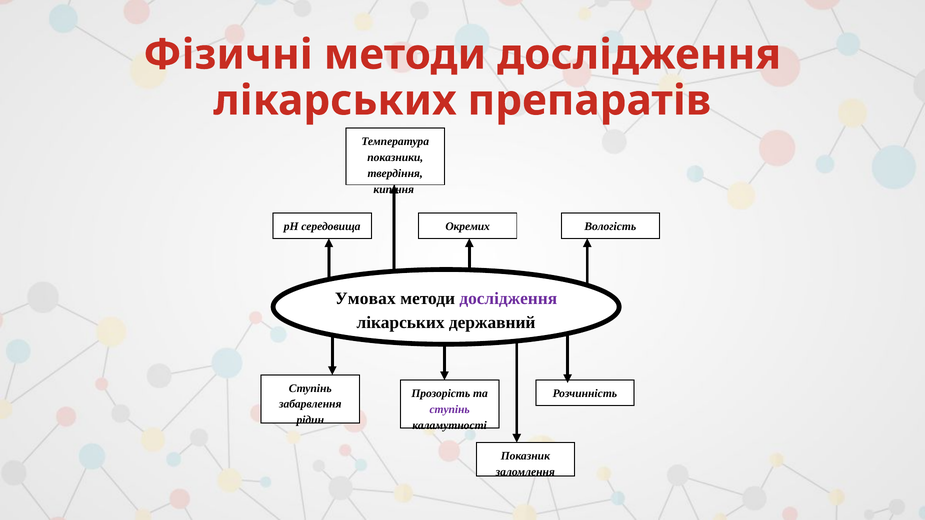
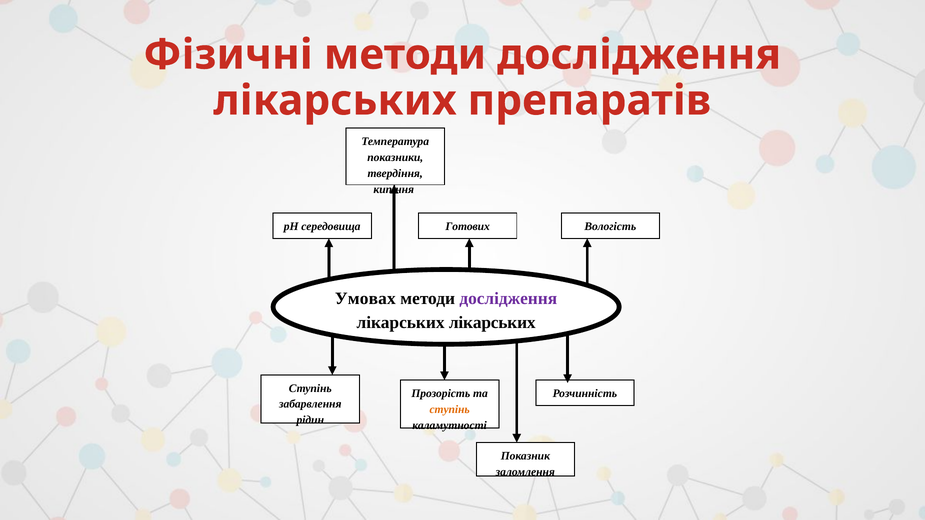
Окремих: Окремих -> Готових
лікарських державний: державний -> лікарських
ступінь at (450, 410) colour: purple -> orange
